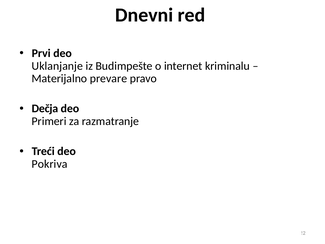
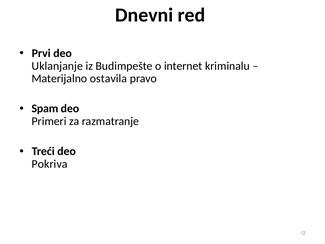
prevare: prevare -> ostavila
Dečja: Dečja -> Spam
